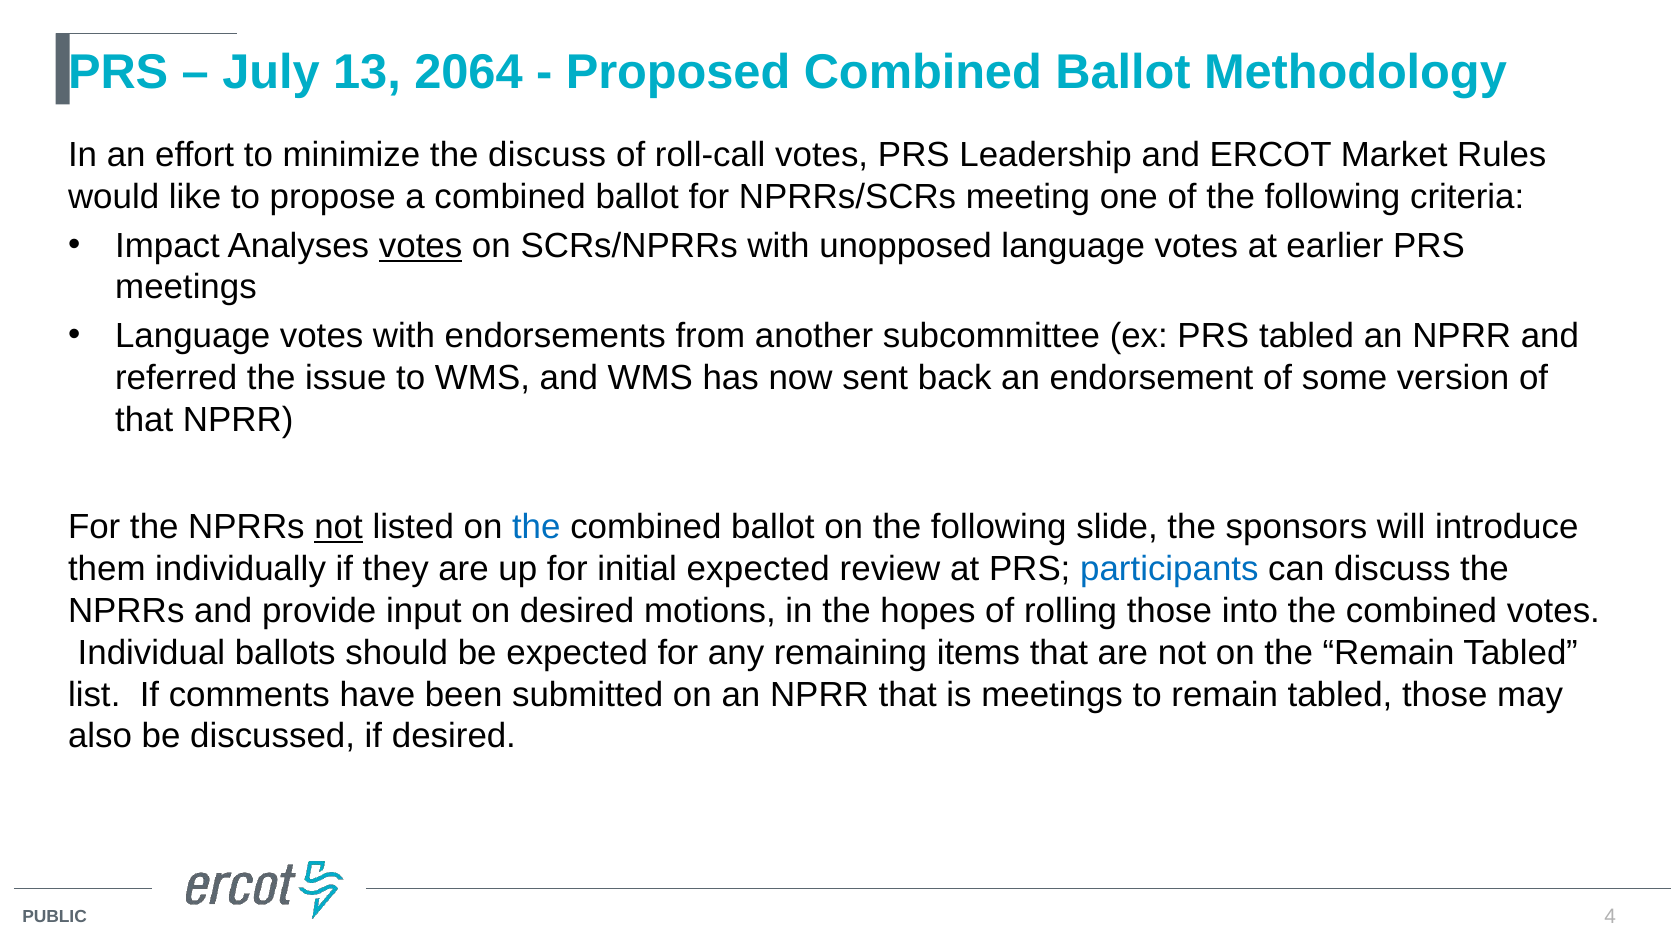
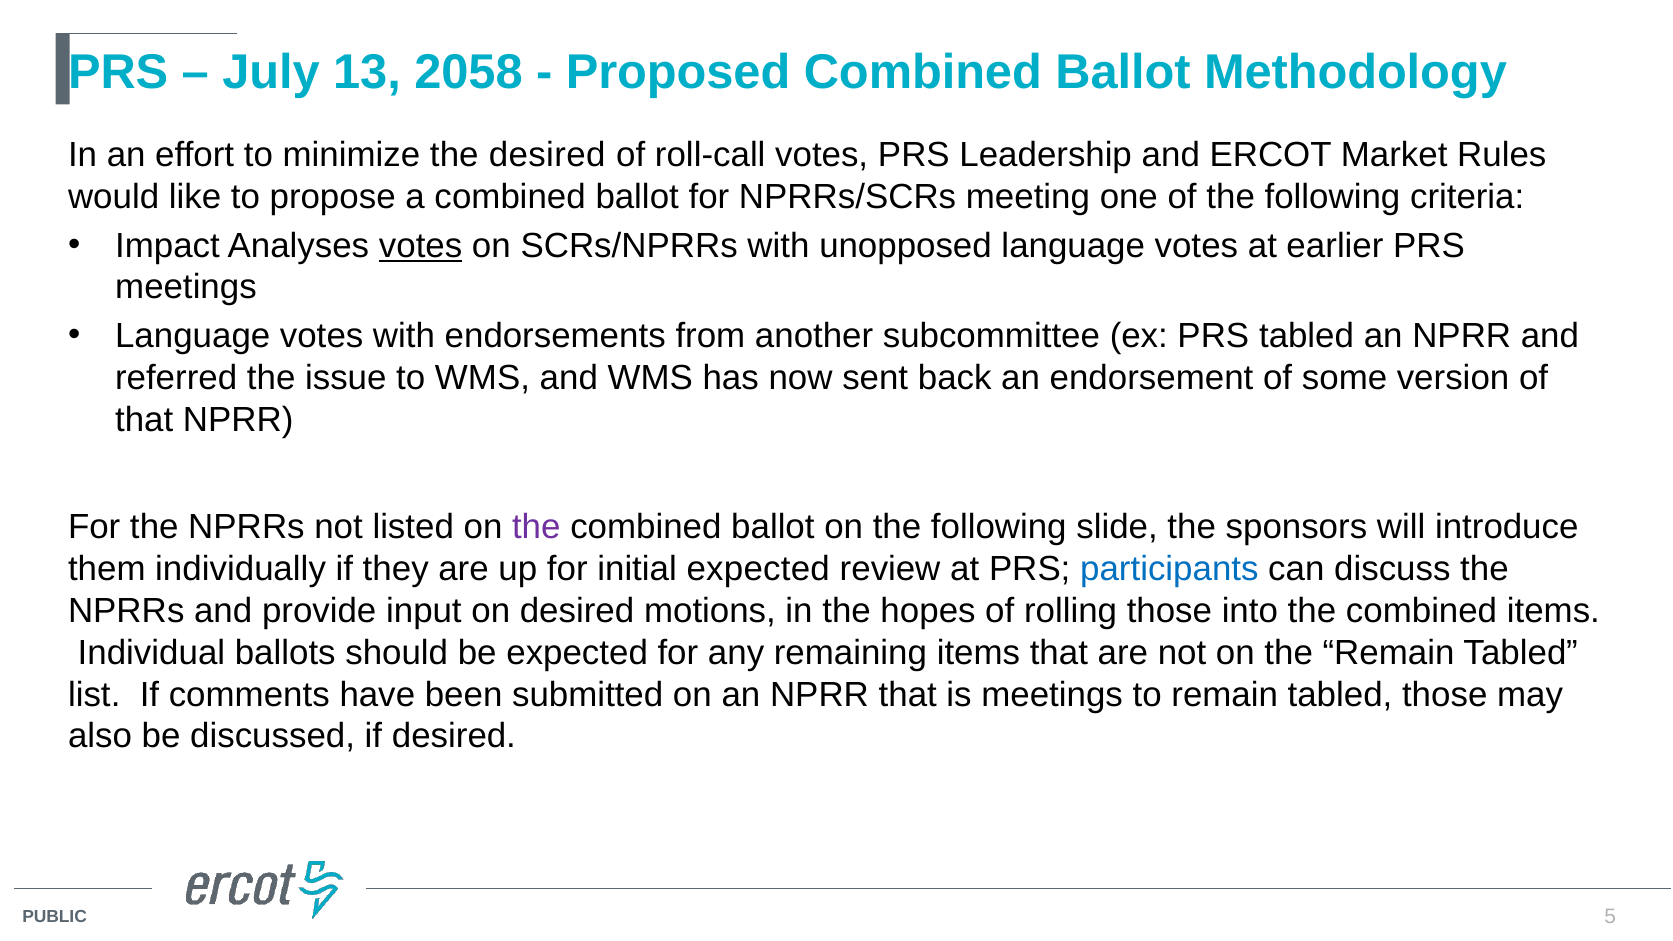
2064: 2064 -> 2058
the discuss: discuss -> desired
not at (339, 527) underline: present -> none
the at (536, 527) colour: blue -> purple
combined votes: votes -> items
4: 4 -> 5
